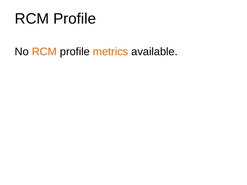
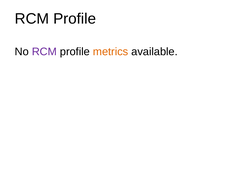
RCM at (44, 52) colour: orange -> purple
